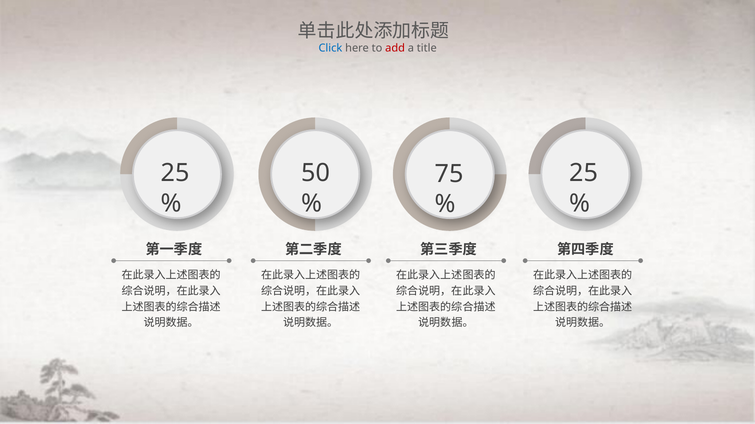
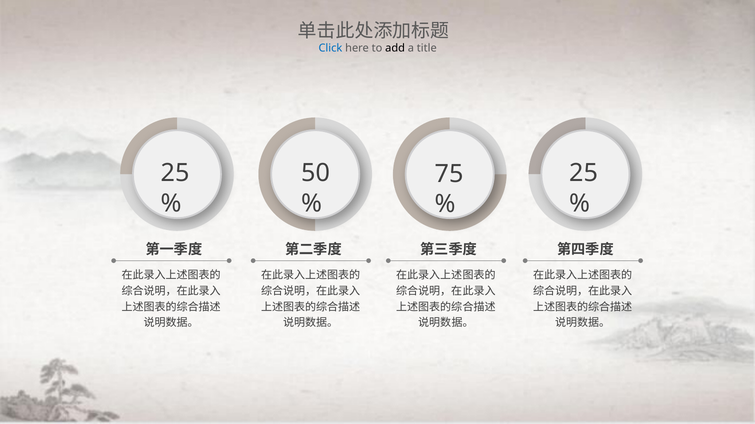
add colour: red -> black
